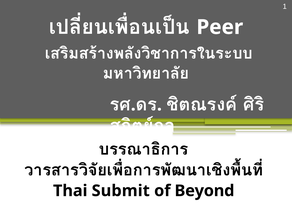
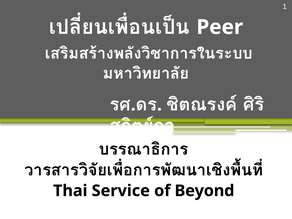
Submit: Submit -> Service
